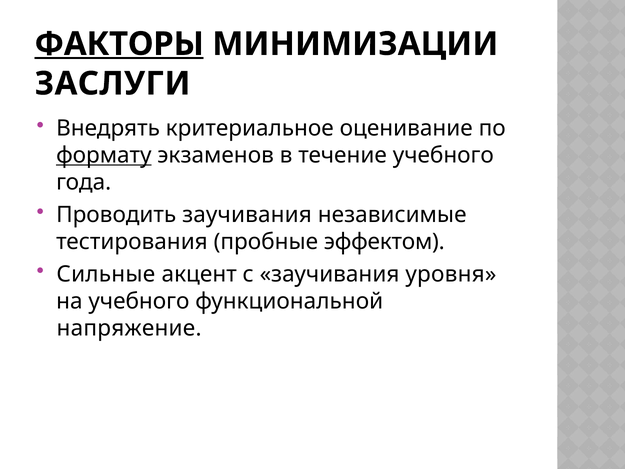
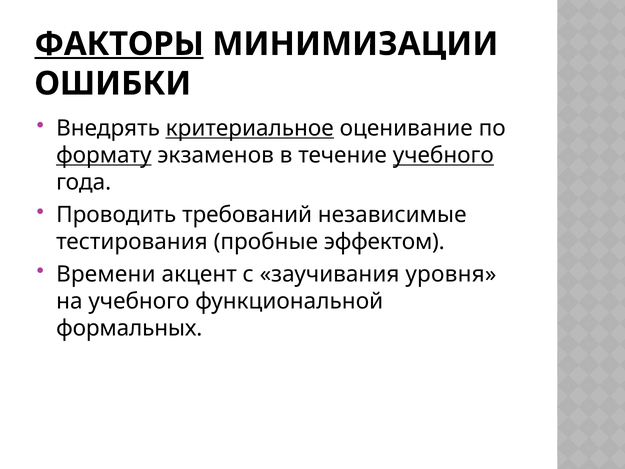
ЗАСЛУГИ: ЗАСЛУГИ -> ОШИБКИ
критериальное underline: none -> present
учебного at (443, 155) underline: none -> present
Проводить заучивания: заучивания -> требований
Сильные: Сильные -> Времени
напряжение: напряжение -> формальных
